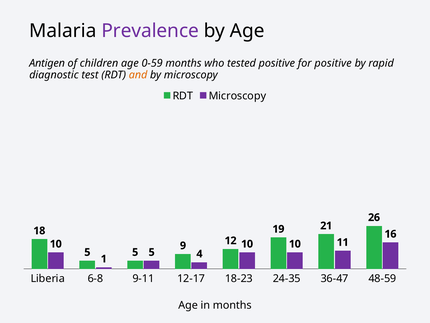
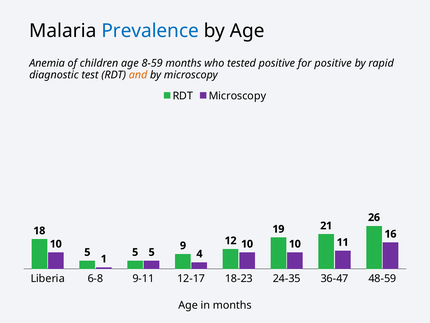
Prevalence colour: purple -> blue
Antigen: Antigen -> Anemia
0-59: 0-59 -> 8-59
